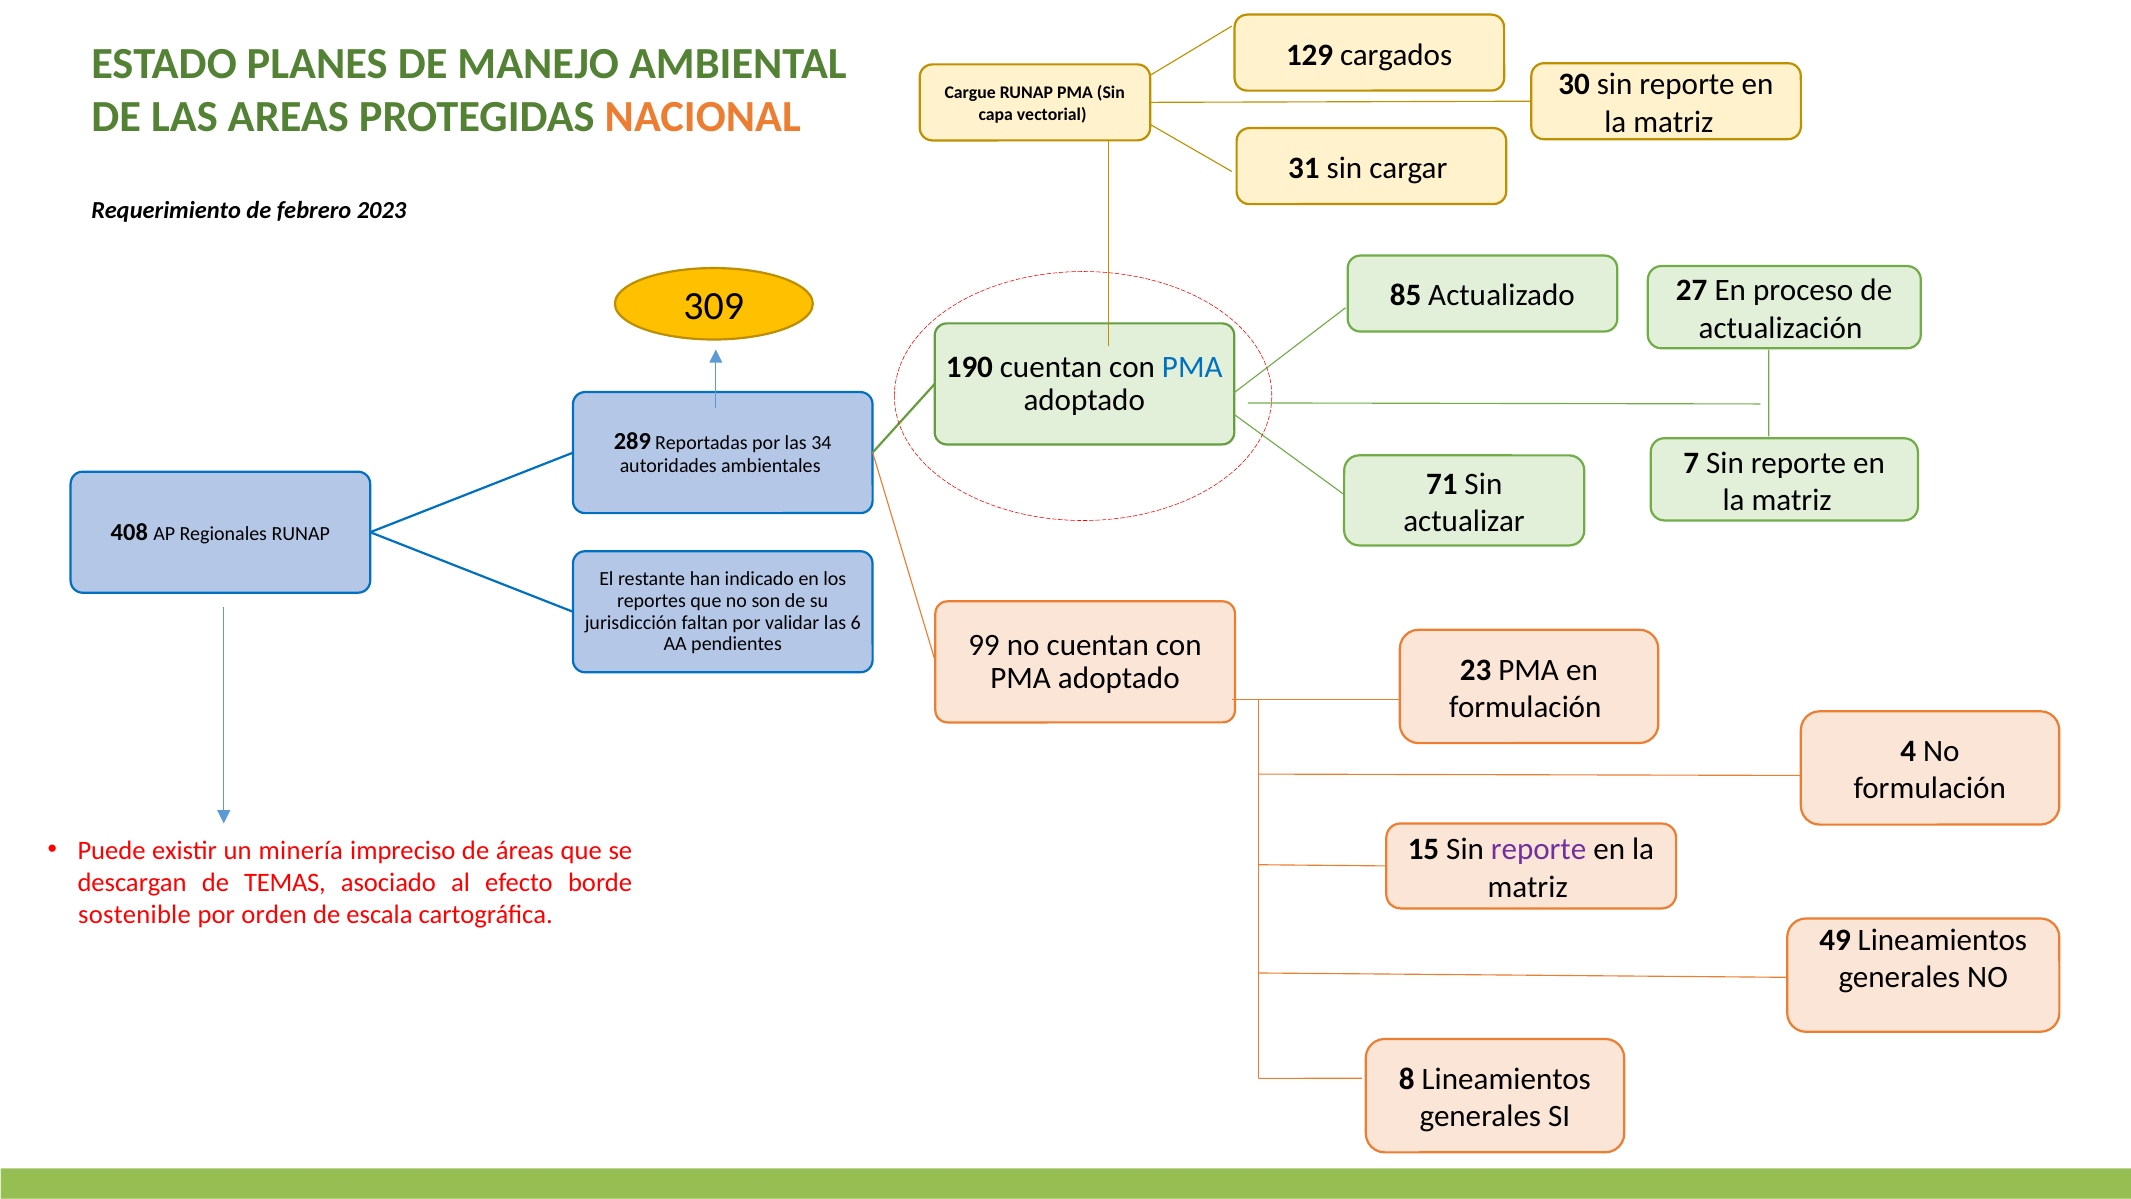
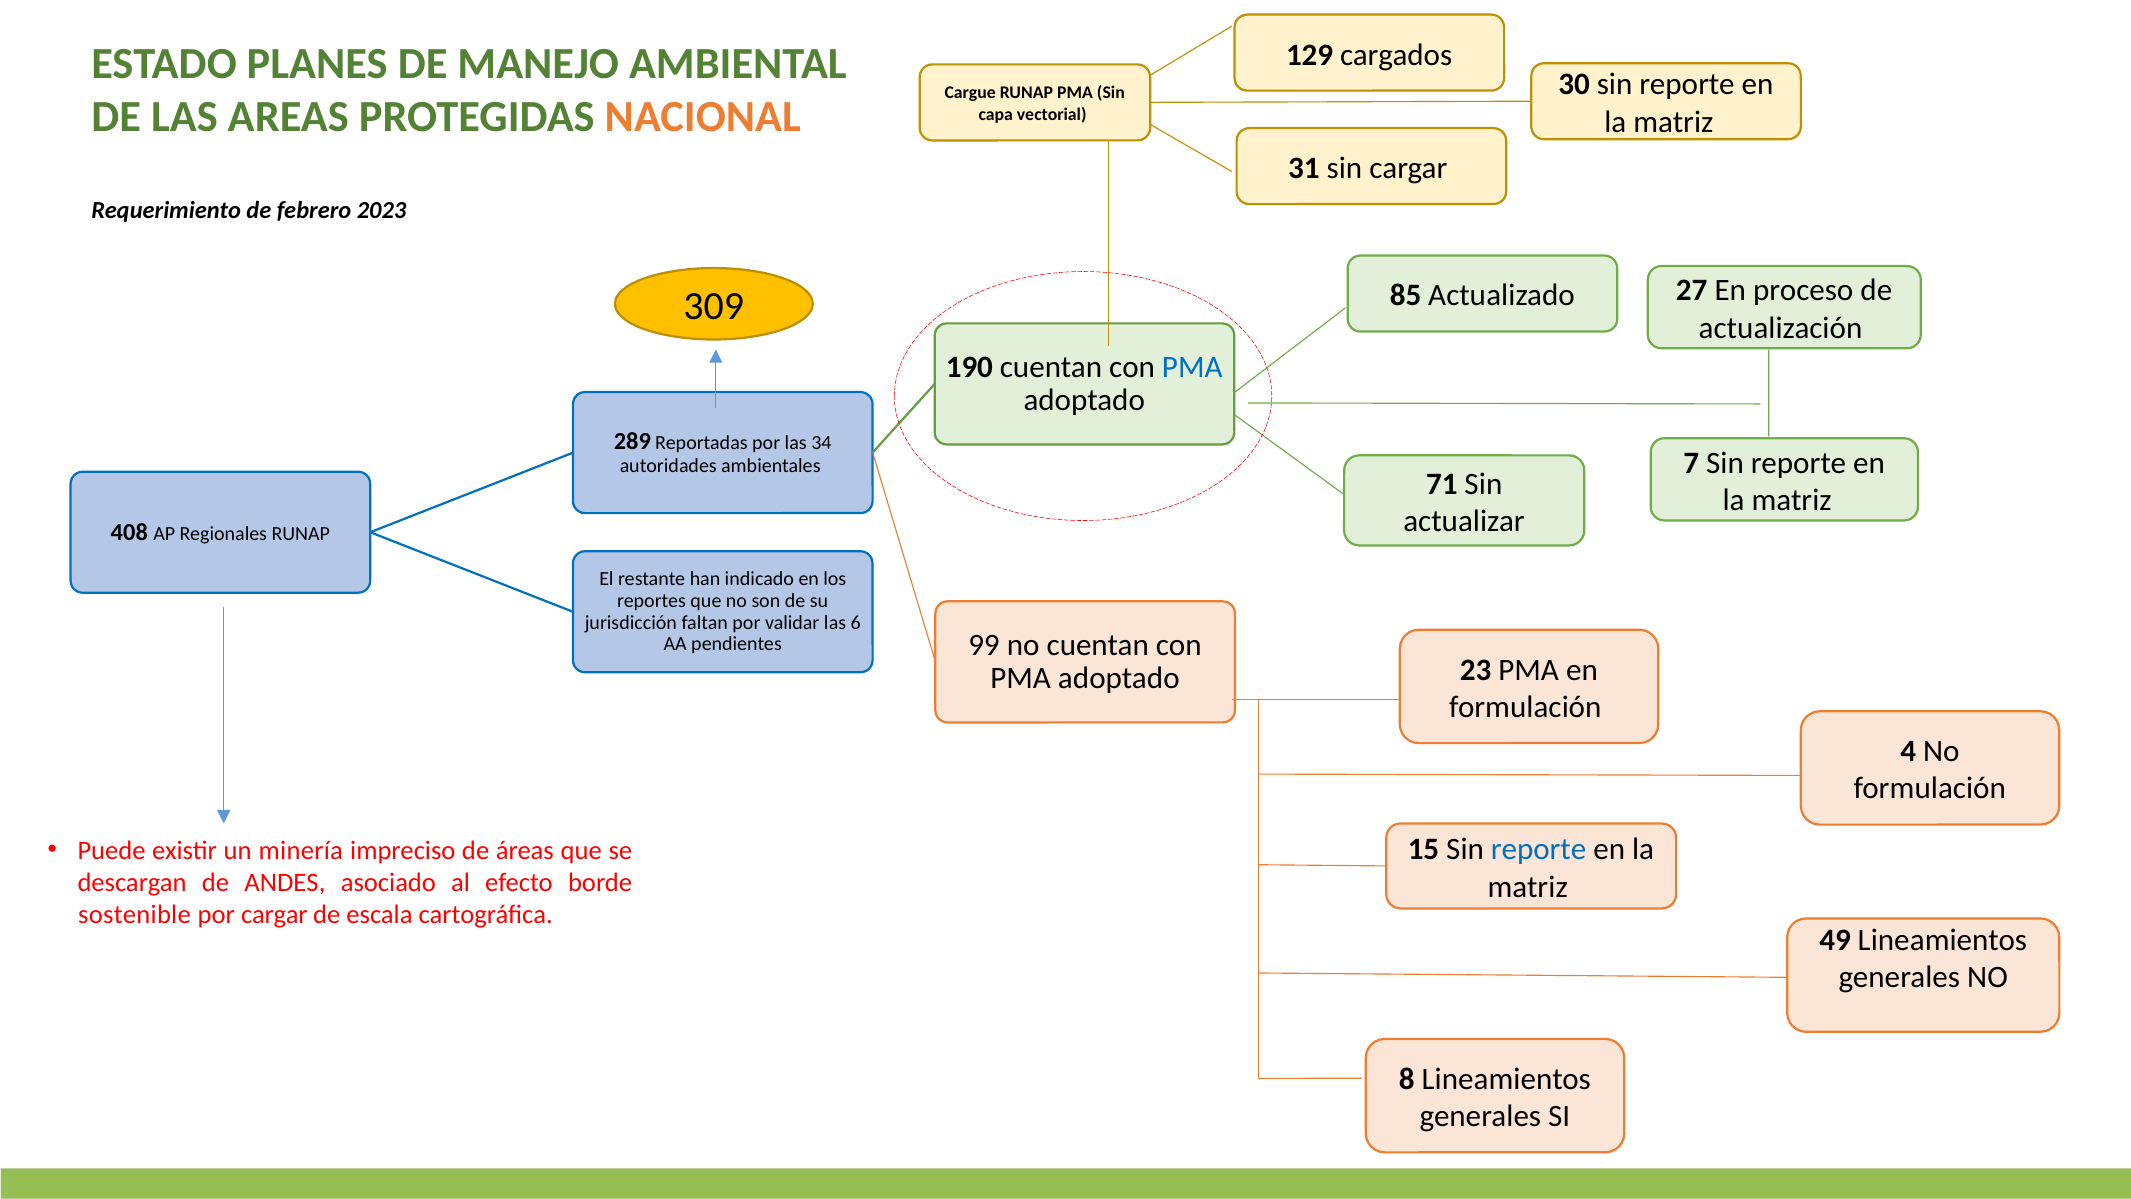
reporte at (1539, 849) colour: purple -> blue
TEMAS: TEMAS -> ANDES
por orden: orden -> cargar
